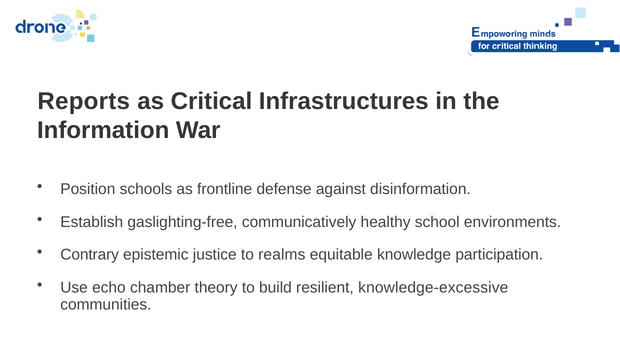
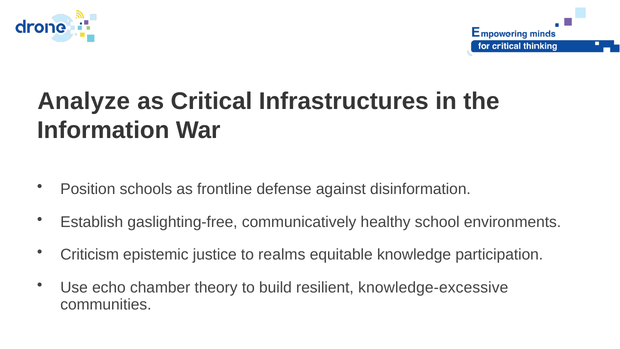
Reports: Reports -> Analyze
Contrary: Contrary -> Criticism
